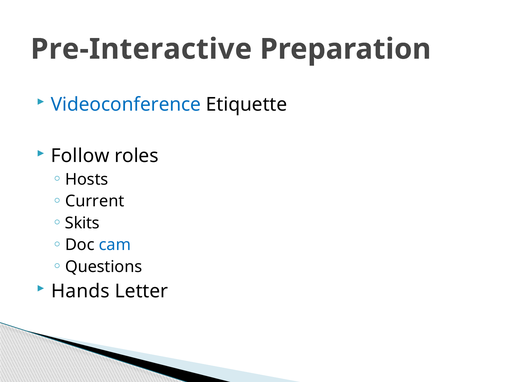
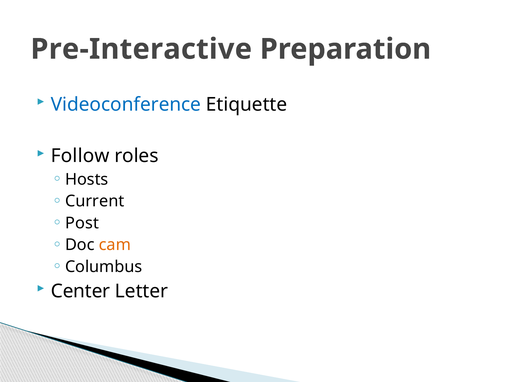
Skits: Skits -> Post
cam colour: blue -> orange
Questions: Questions -> Columbus
Hands: Hands -> Center
